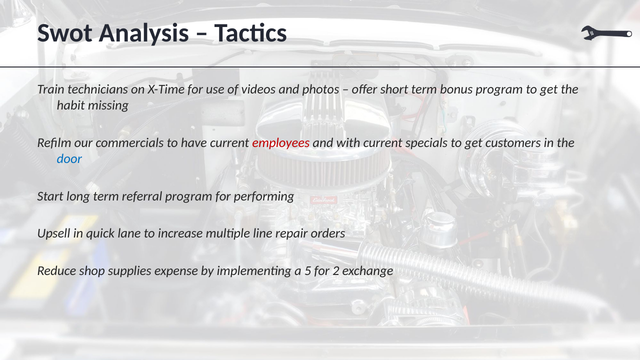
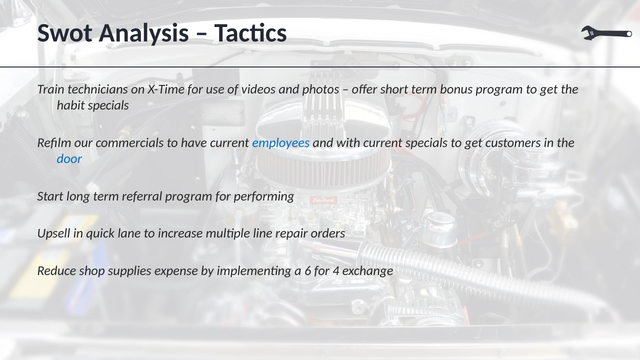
habit missing: missing -> specials
employees colour: red -> blue
5: 5 -> 6
2: 2 -> 4
